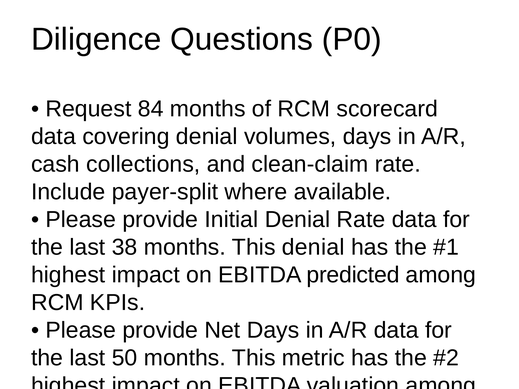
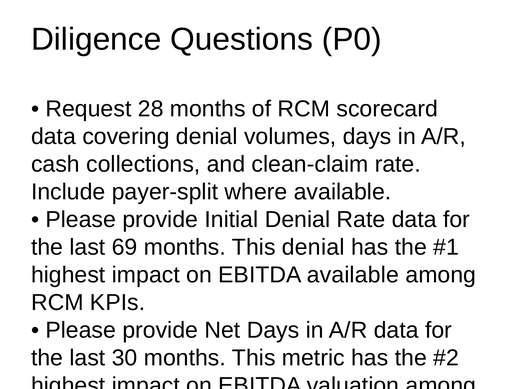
84: 84 -> 28
38: 38 -> 69
EBITDA predicted: predicted -> available
50: 50 -> 30
